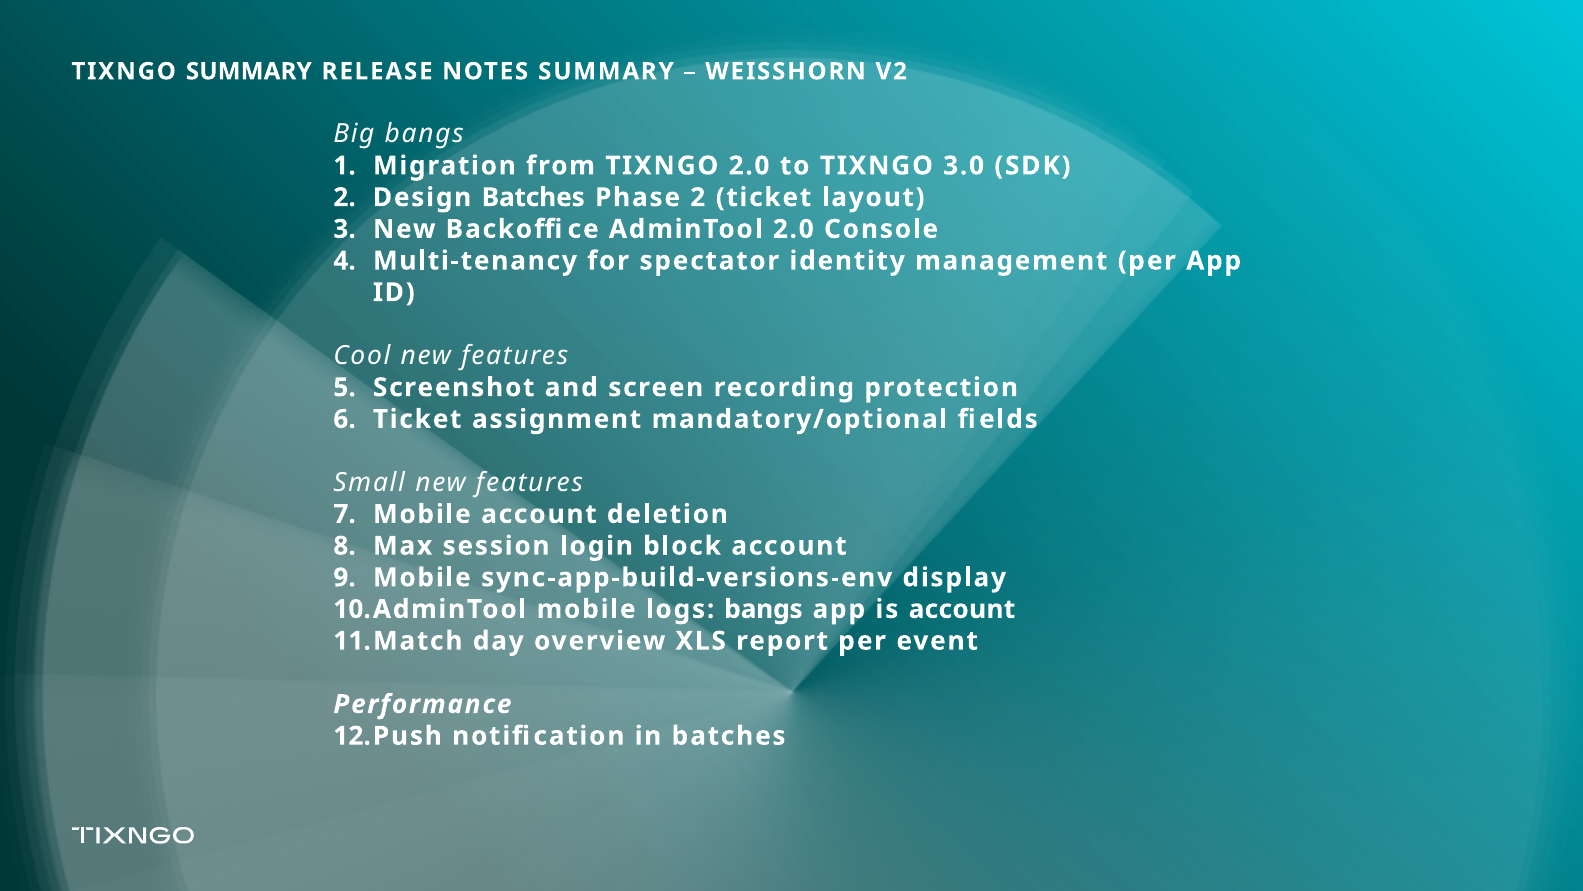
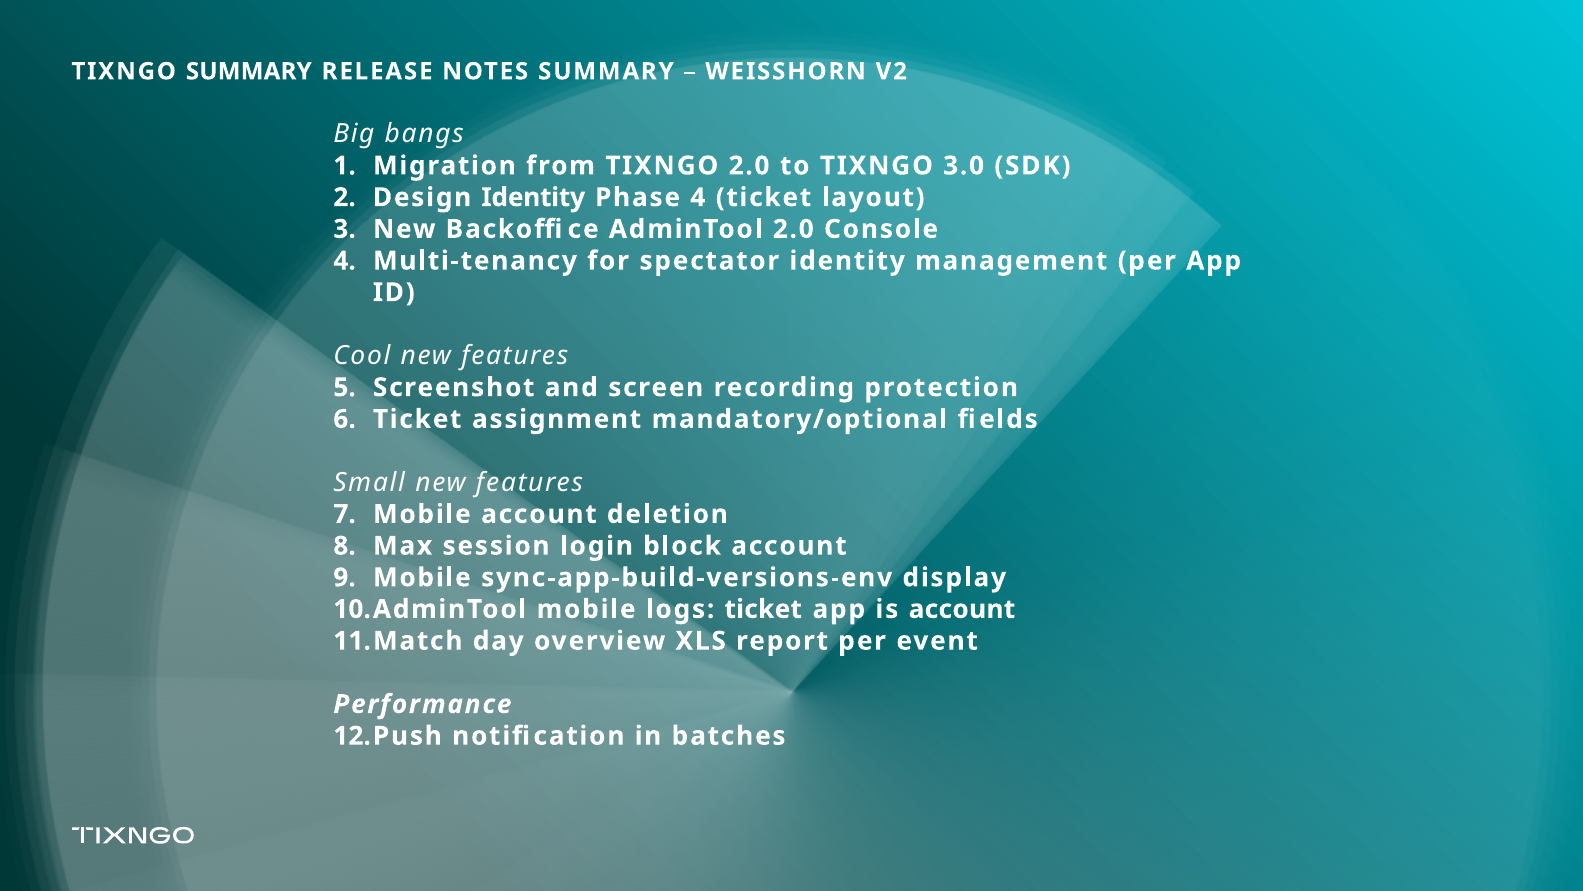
Design Batches: Batches -> Identity
Phase 2: 2 -> 4
logs bangs: bangs -> ticket
